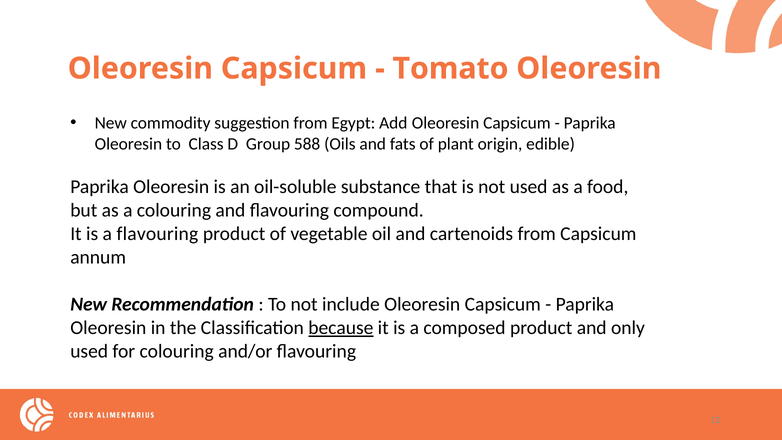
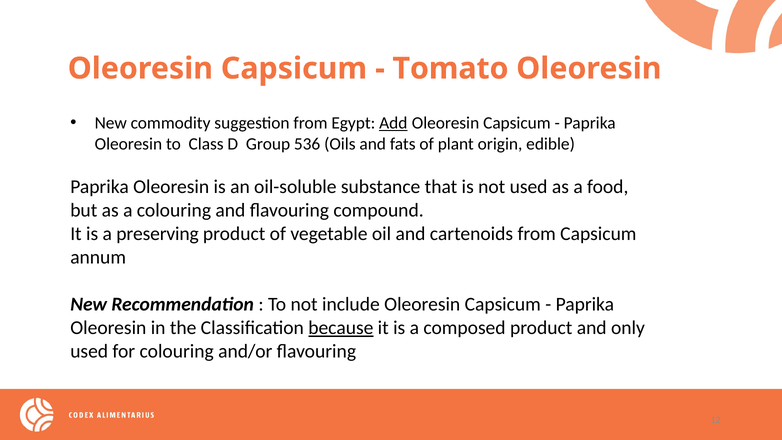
Add underline: none -> present
588: 588 -> 536
a flavouring: flavouring -> preserving
